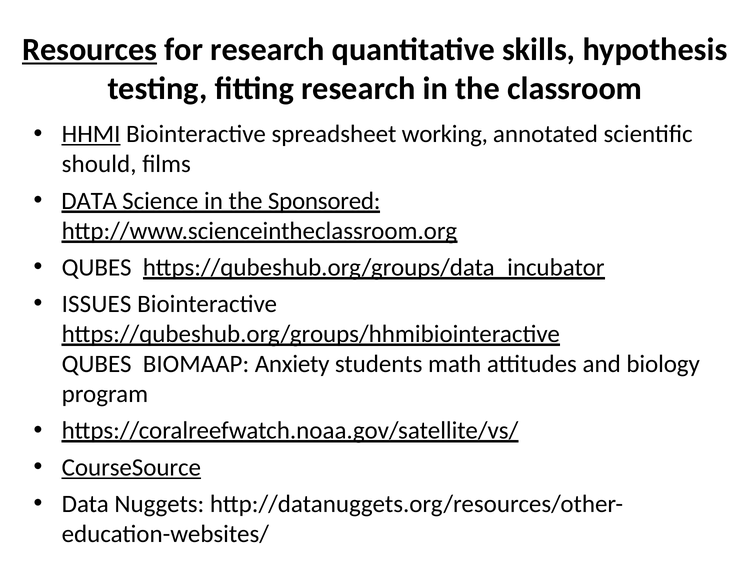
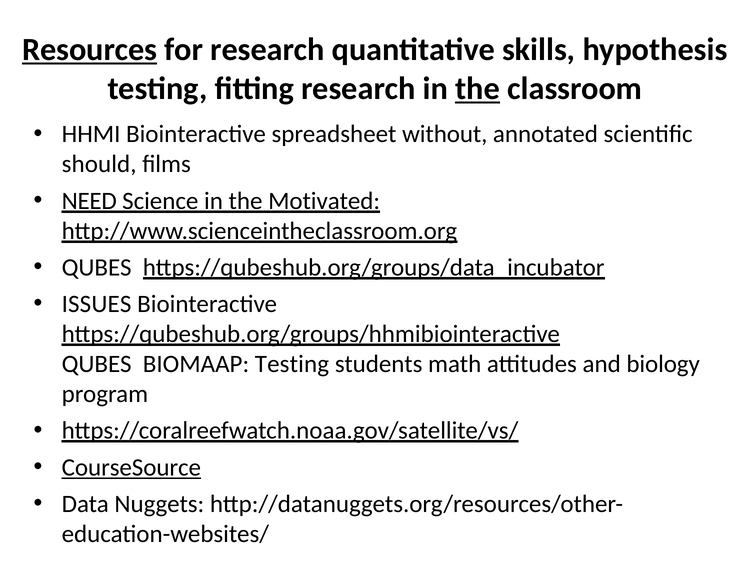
the at (478, 89) underline: none -> present
HHMI underline: present -> none
working: working -> without
DATA at (89, 201): DATA -> NEED
Sponsored: Sponsored -> Motivated
BIOMAAP Anxiety: Anxiety -> Testing
